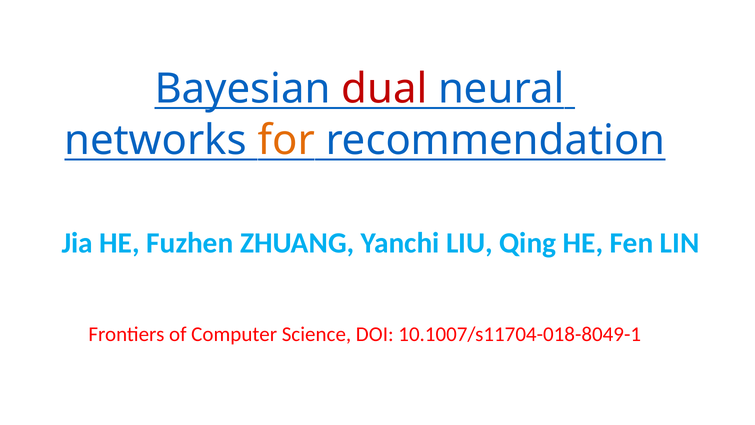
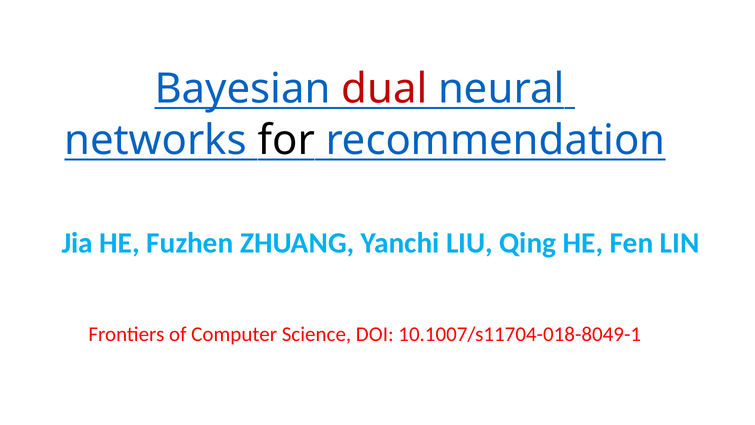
for colour: orange -> black
